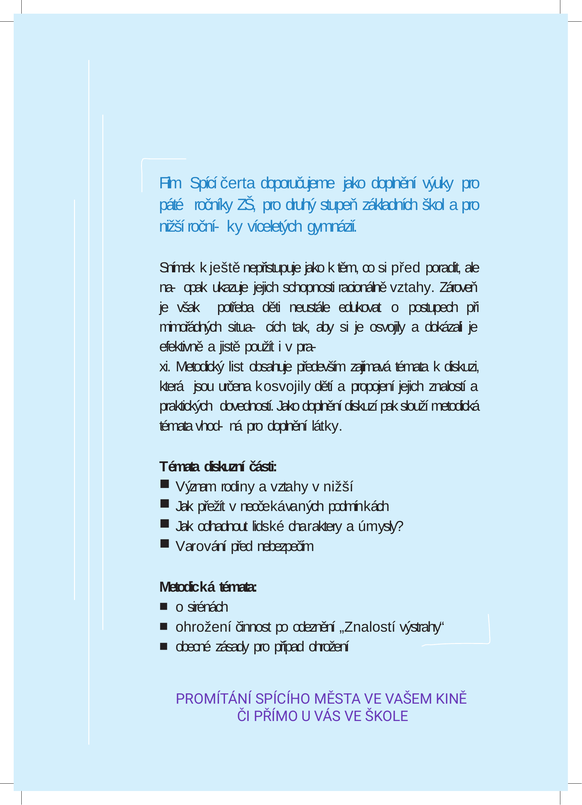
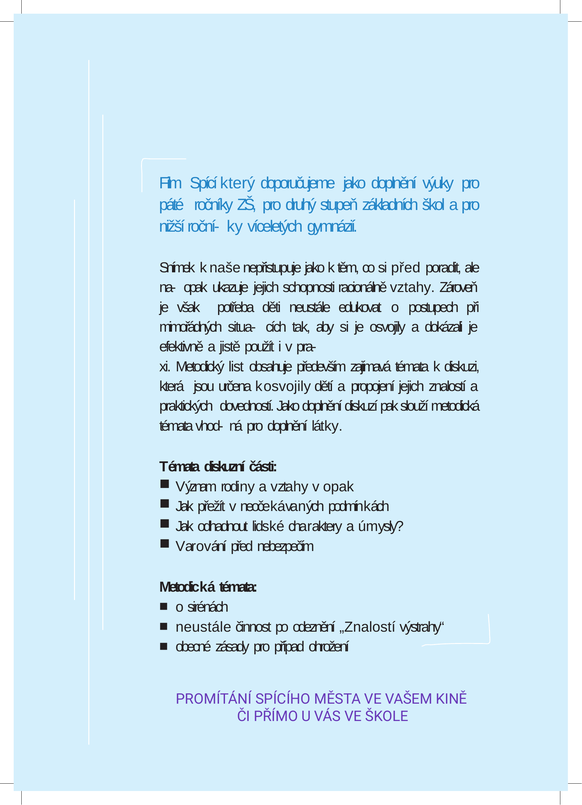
čerta: čerta -> který
ještě: ještě -> naše
v nižší: nižší -> opak
ohrožení at (204, 627): ohrožení -> neustále
